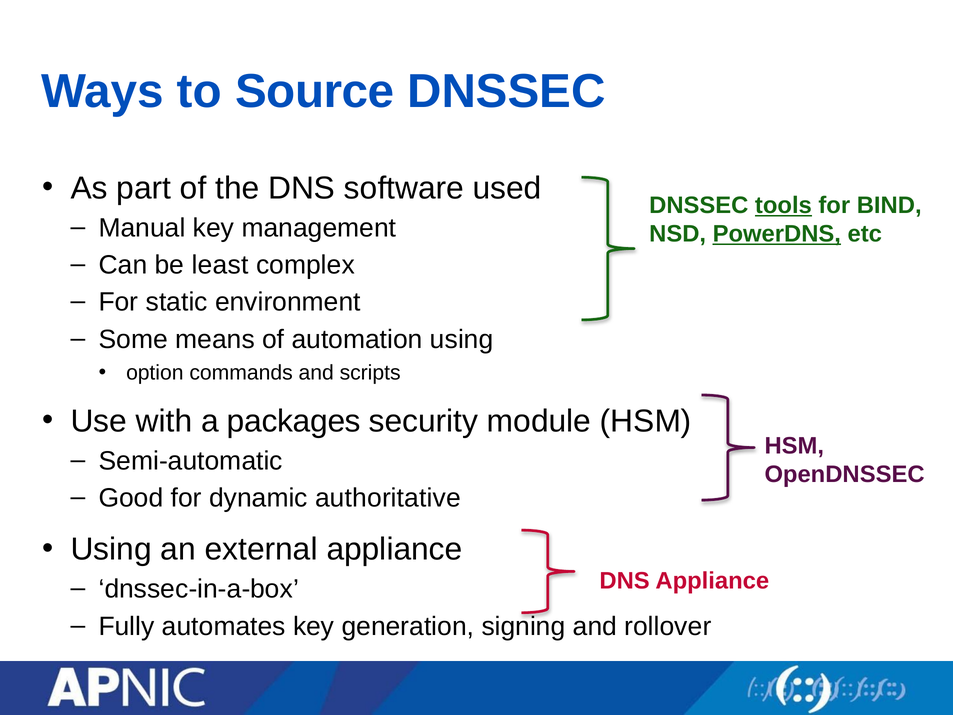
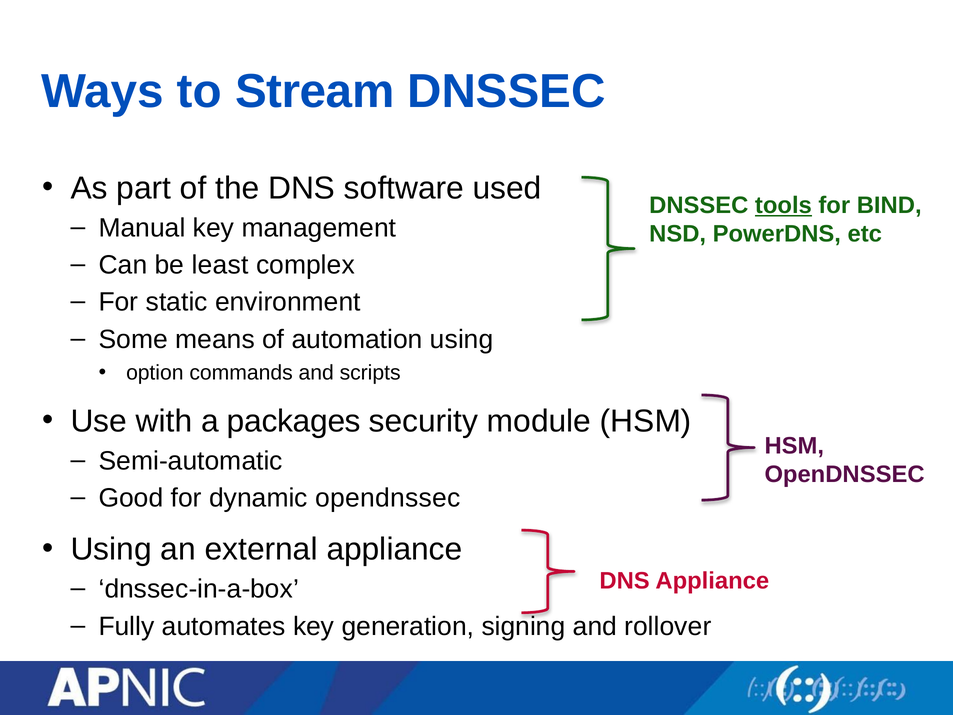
Source: Source -> Stream
PowerDNS underline: present -> none
dynamic authoritative: authoritative -> opendnssec
